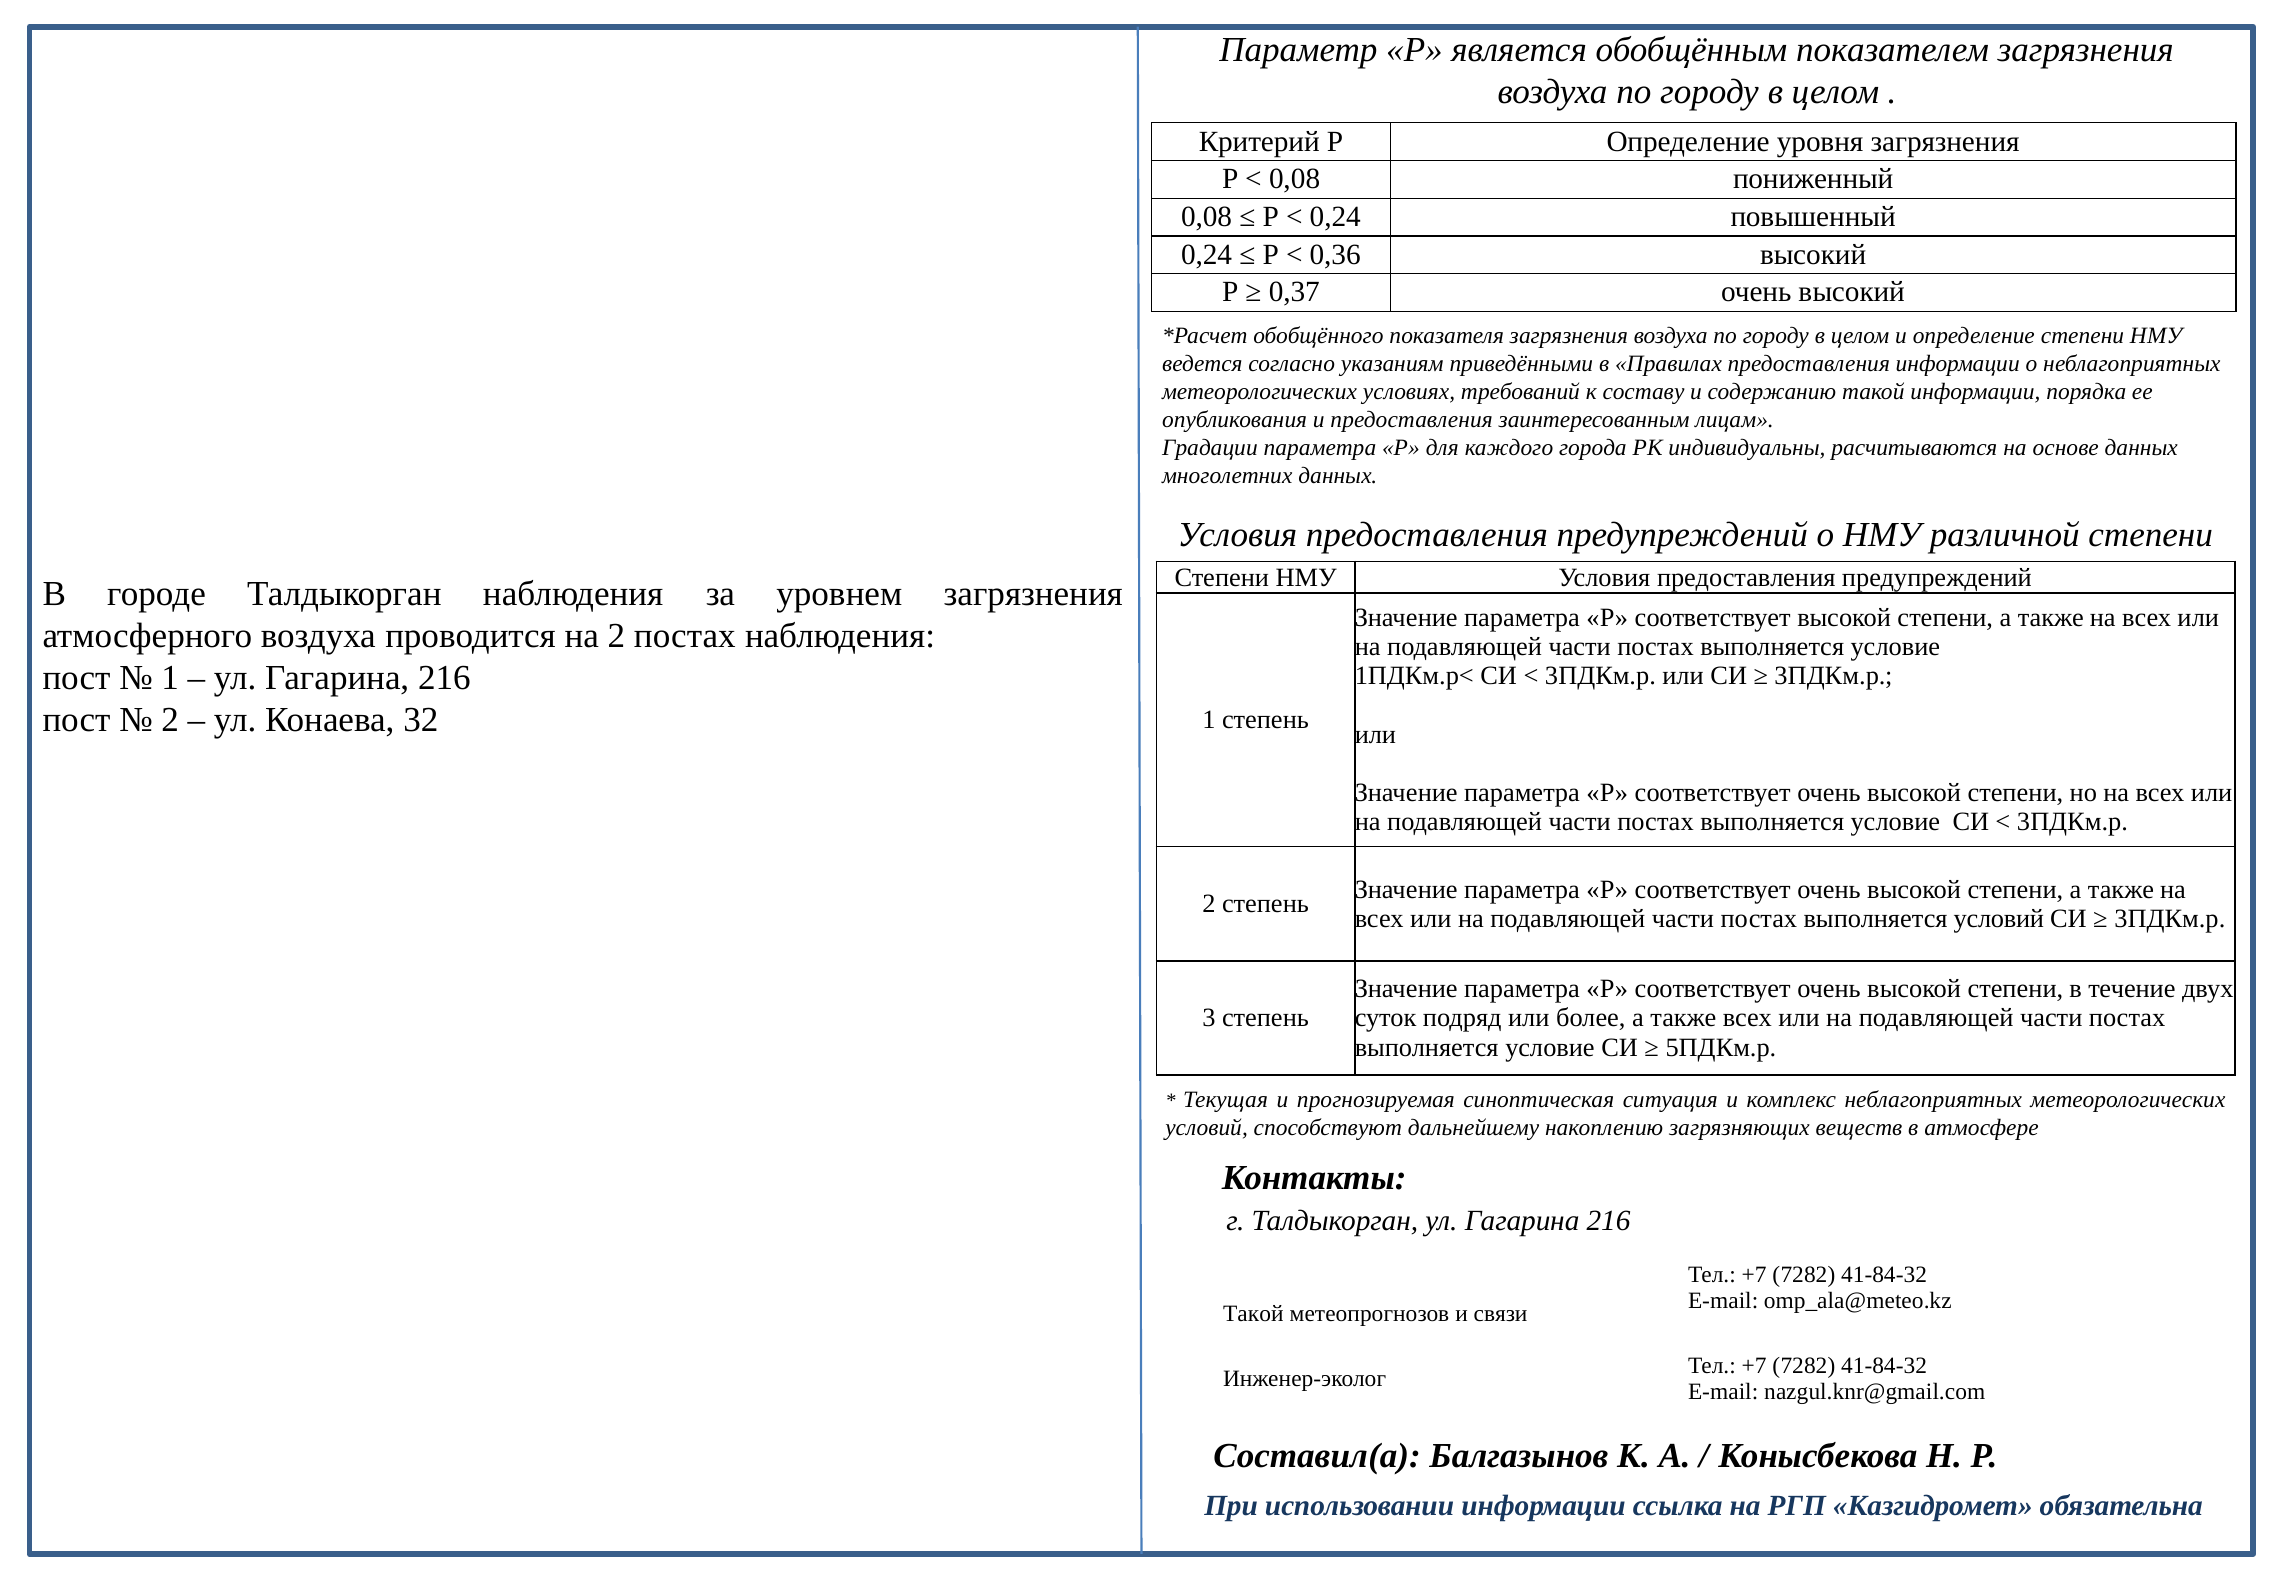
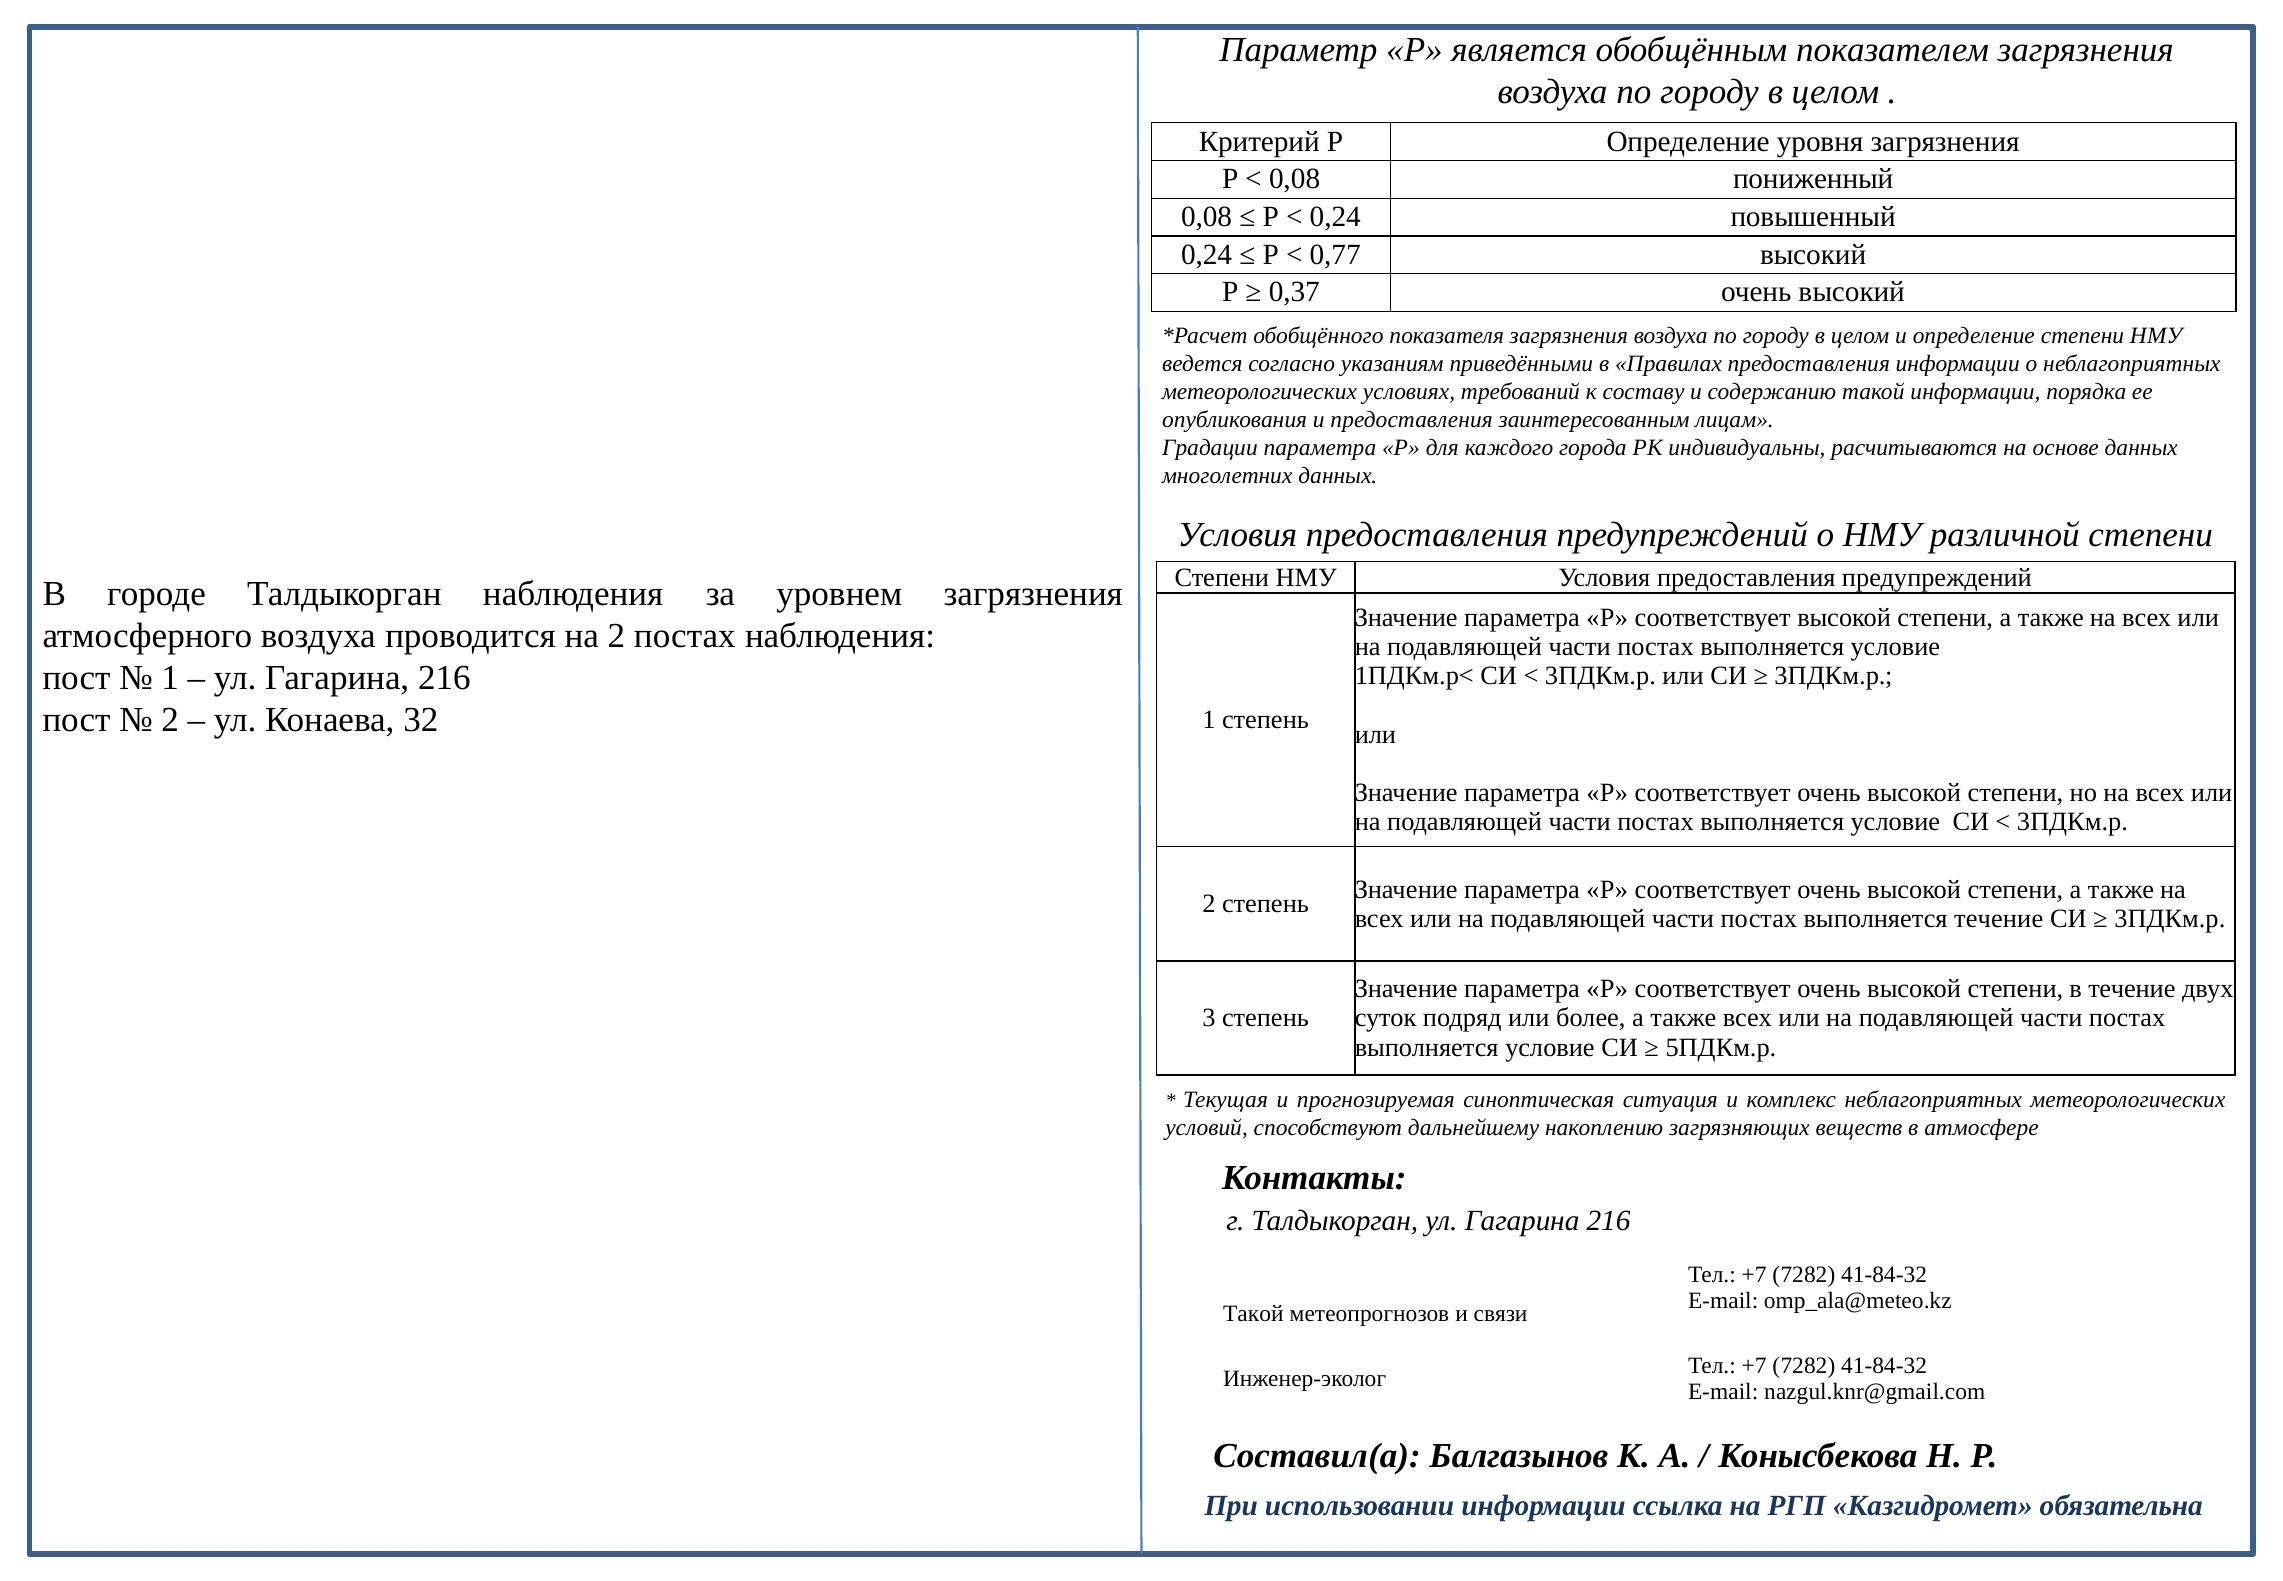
0,36: 0,36 -> 0,77
выполняется условий: условий -> течение
